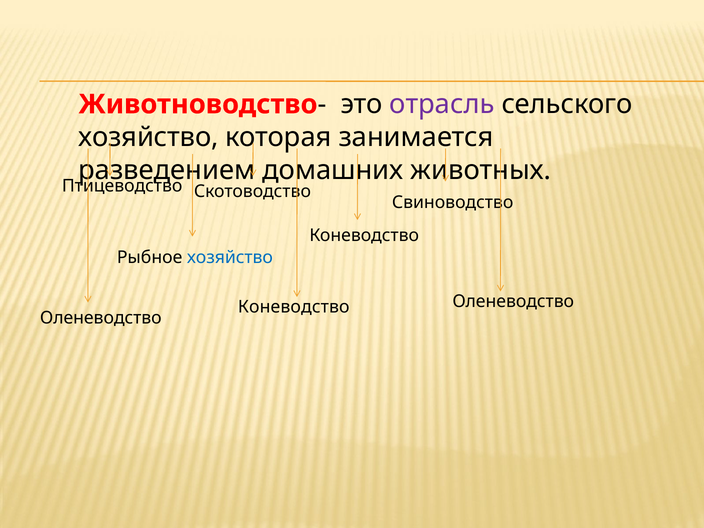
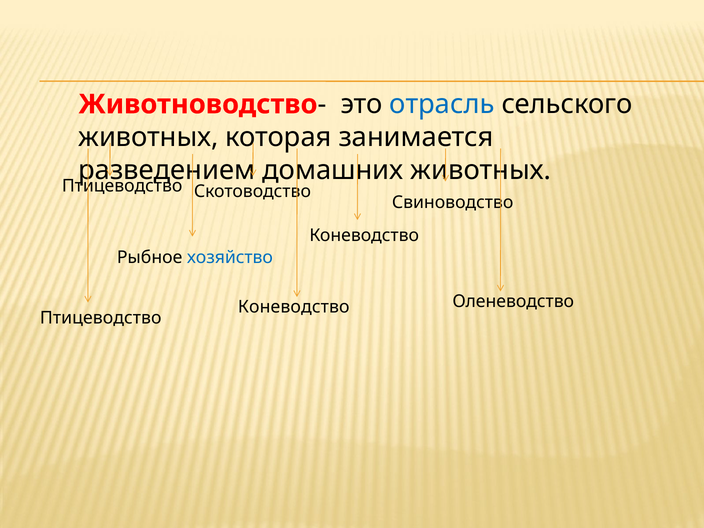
отрасль colour: purple -> blue
хозяйство at (148, 137): хозяйство -> животных
Оленеводство at (101, 318): Оленеводство -> Птицеводство
